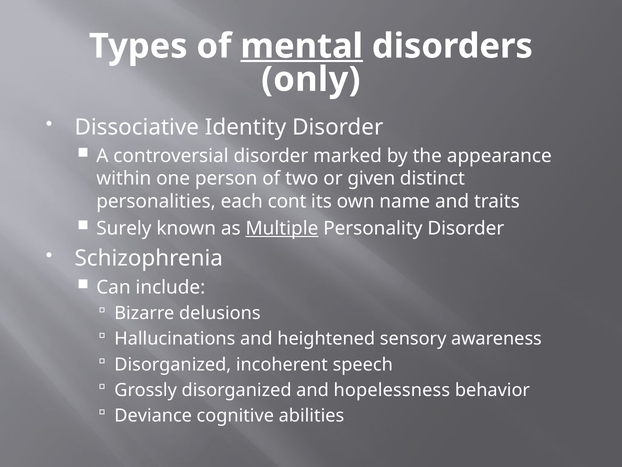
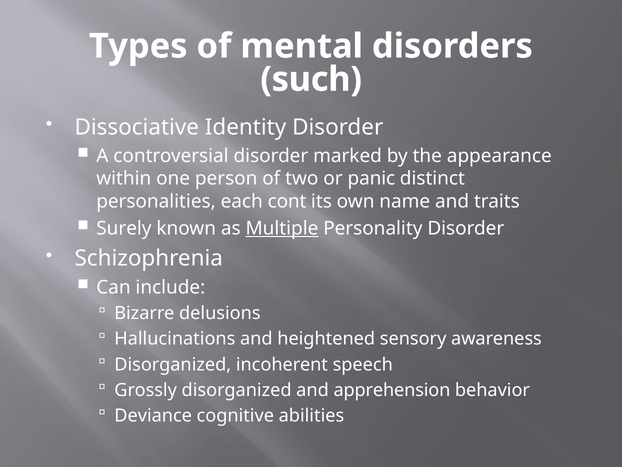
mental underline: present -> none
only: only -> such
given: given -> panic
hopelessness: hopelessness -> apprehension
